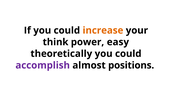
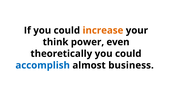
easy: easy -> even
accomplish colour: purple -> blue
positions: positions -> business
